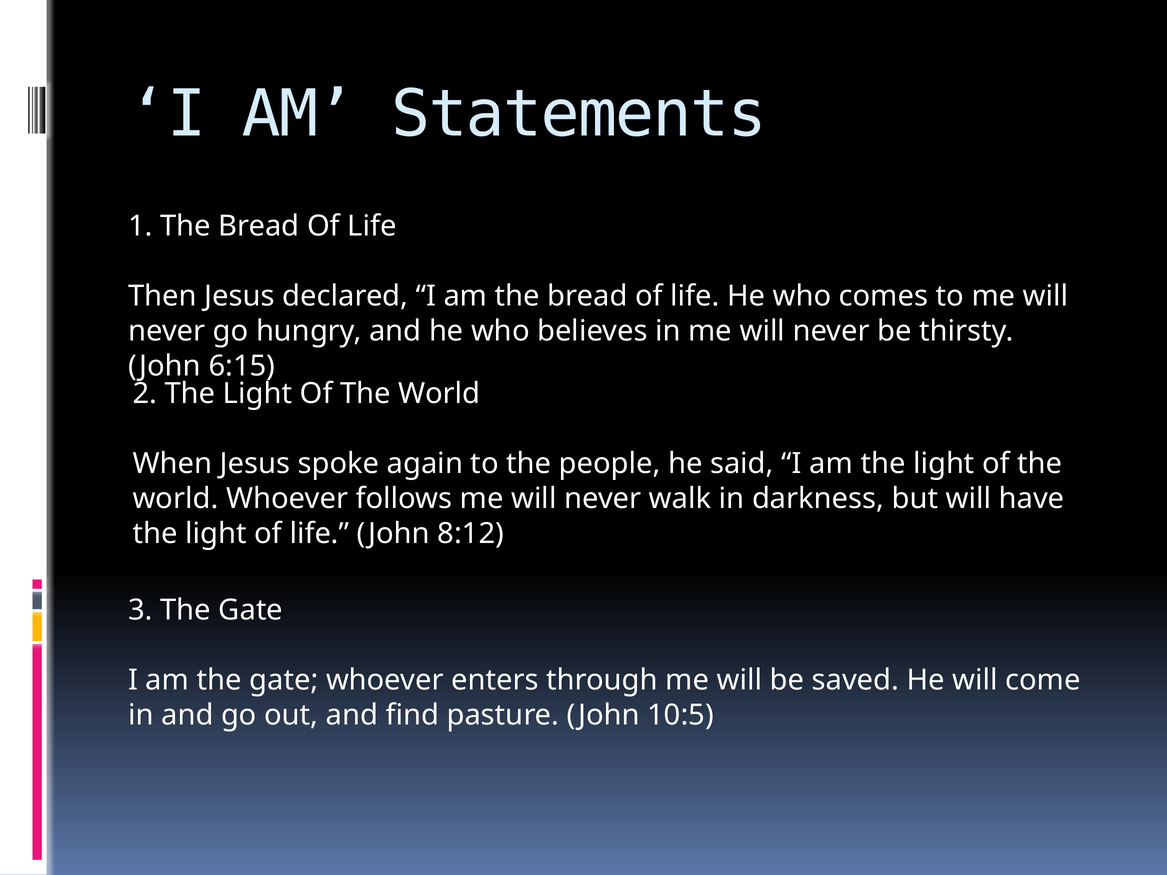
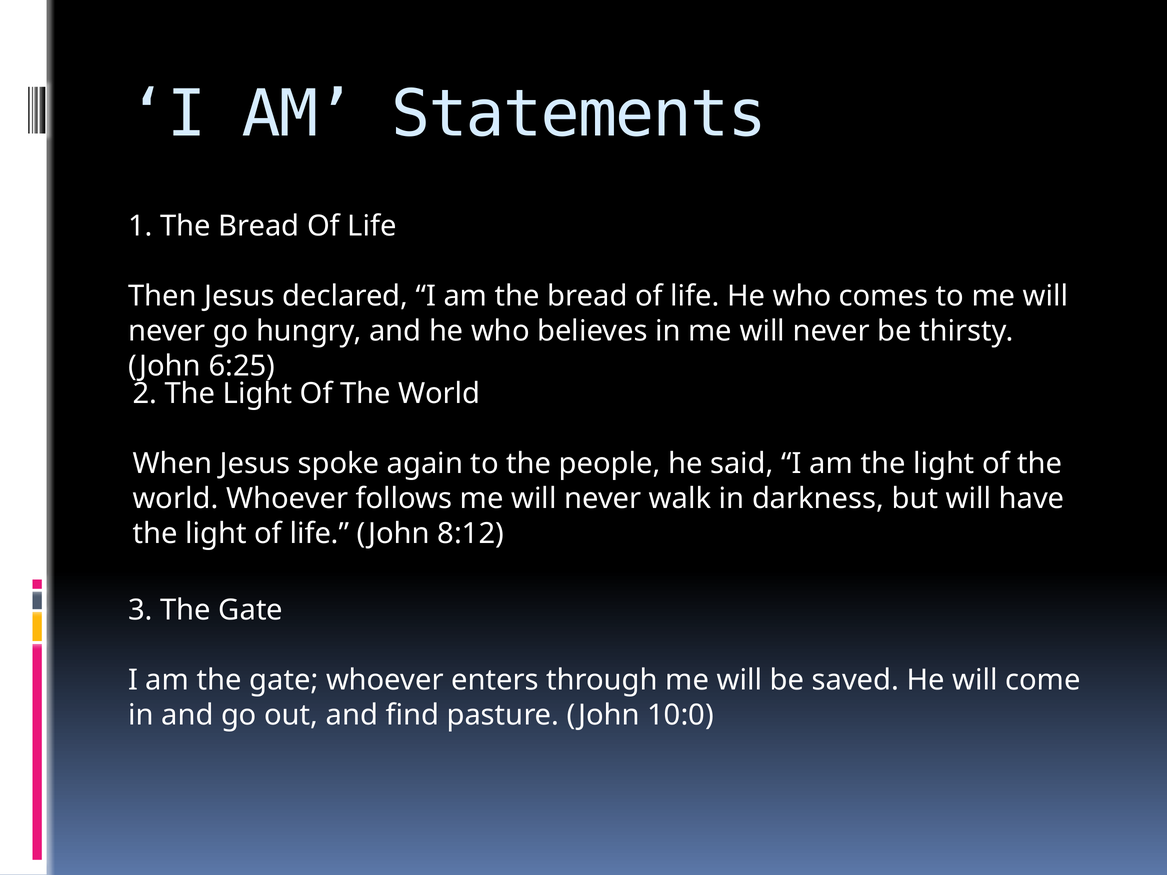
6:15: 6:15 -> 6:25
10:5: 10:5 -> 10:0
